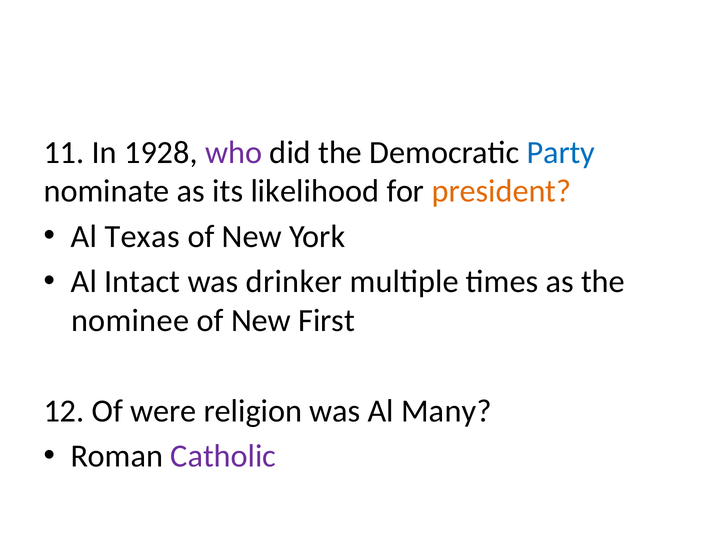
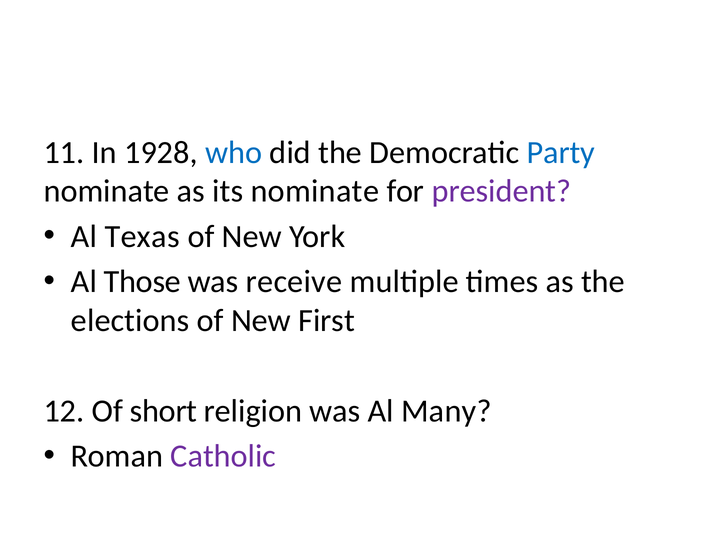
who colour: purple -> blue
its likelihood: likelihood -> nominate
president colour: orange -> purple
Intact: Intact -> Those
drinker: drinker -> receive
nominee: nominee -> elections
were: were -> short
